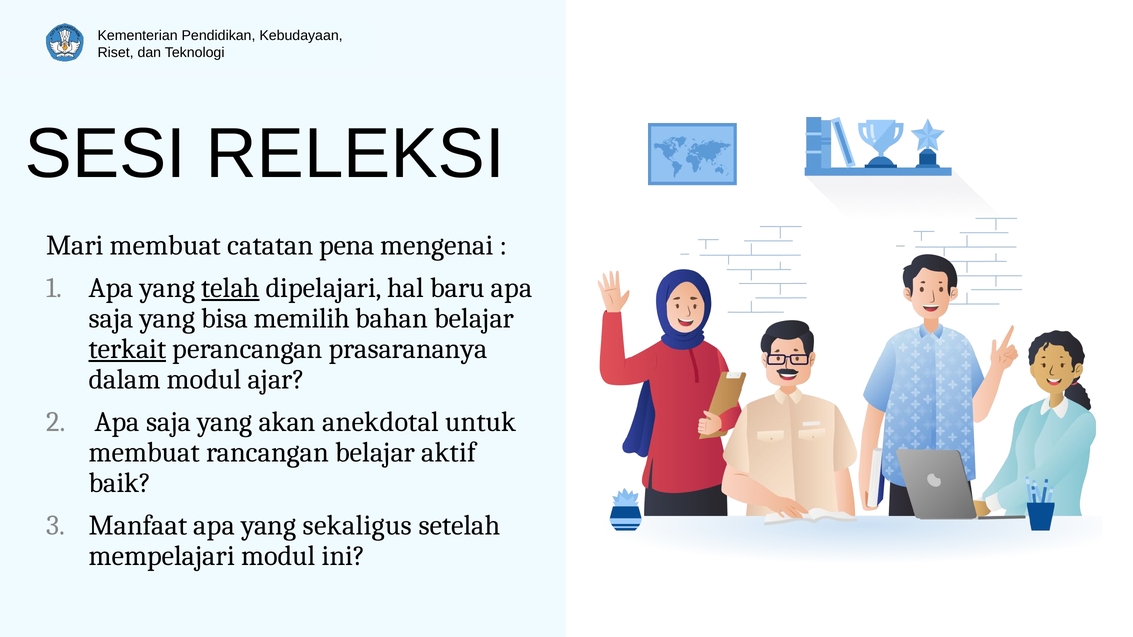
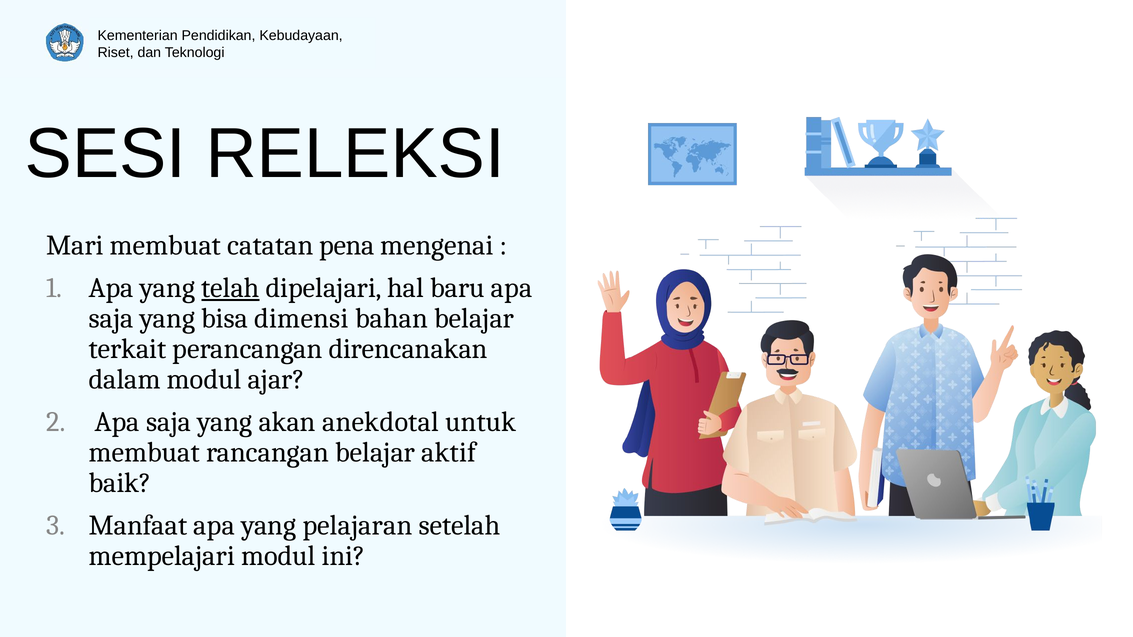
memilih: memilih -> dimensi
terkait underline: present -> none
prasarananya: prasarananya -> direncanakan
sekaligus: sekaligus -> pelajaran
